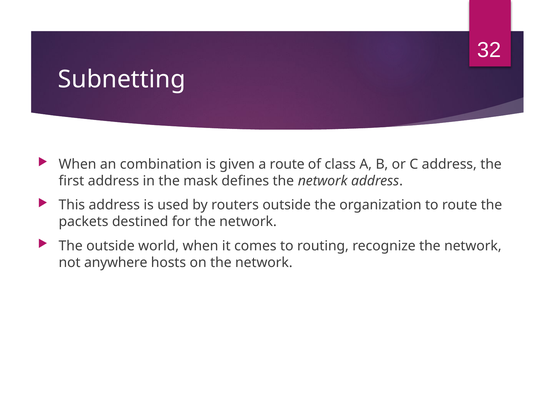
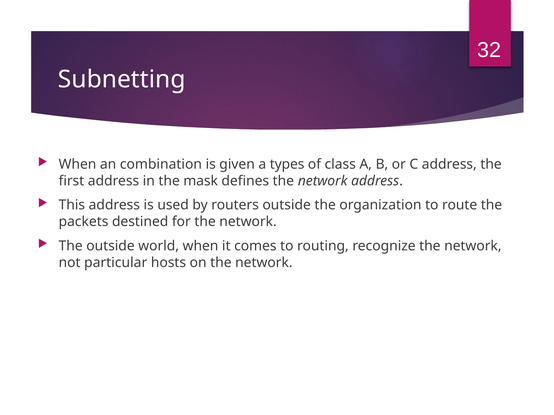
a route: route -> types
anywhere: anywhere -> particular
